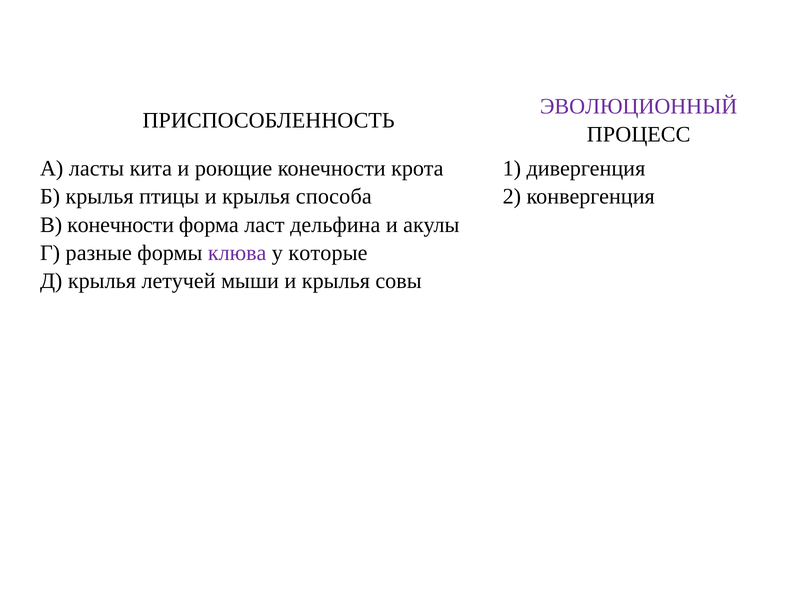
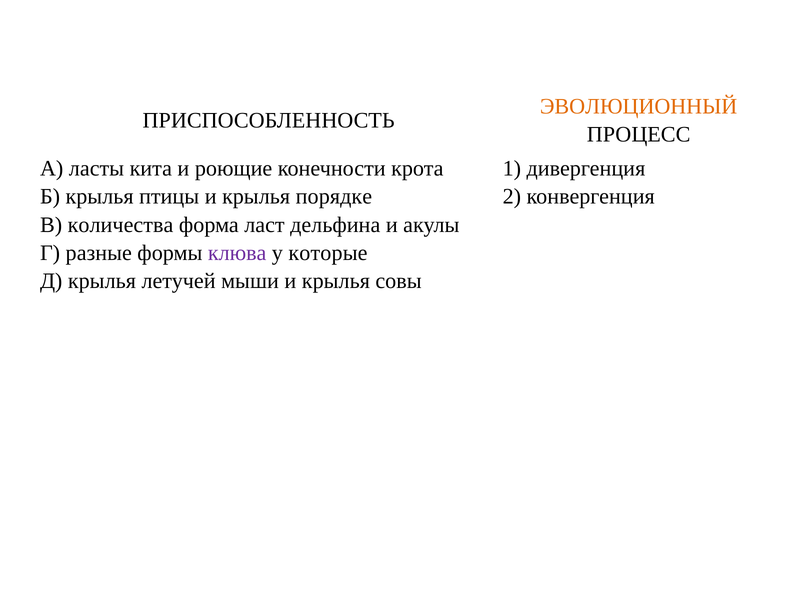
ЭВОЛЮЦИОННЫЙ colour: purple -> orange
способа: способа -> порядке
В конечности: конечности -> количества
